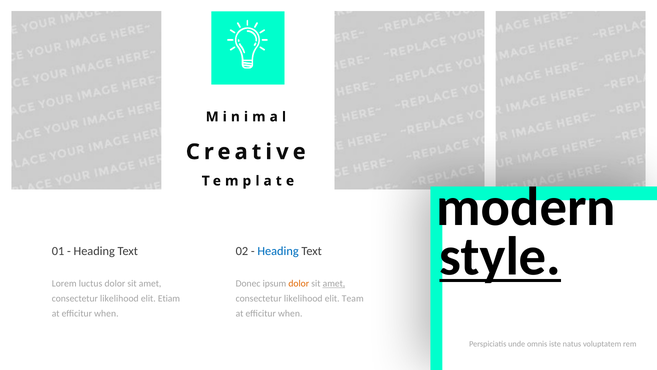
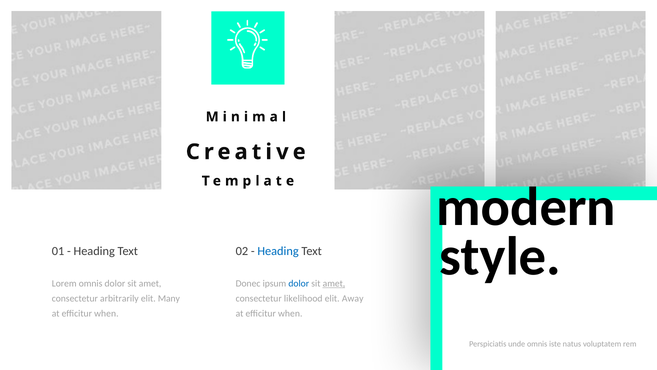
style underline: present -> none
Lorem luctus: luctus -> omnis
dolor at (299, 283) colour: orange -> blue
likelihood at (119, 298): likelihood -> arbitrarily
Etiam: Etiam -> Many
Team: Team -> Away
